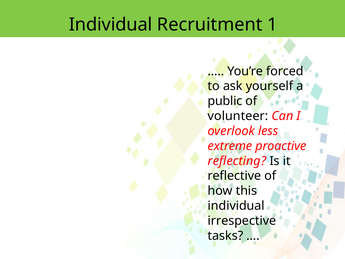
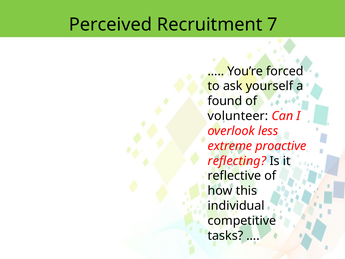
Individual at (111, 25): Individual -> Perceived
1: 1 -> 7
public: public -> found
irrespective: irrespective -> competitive
